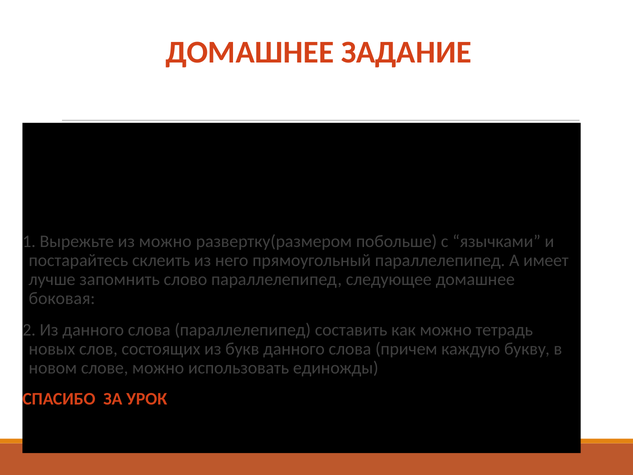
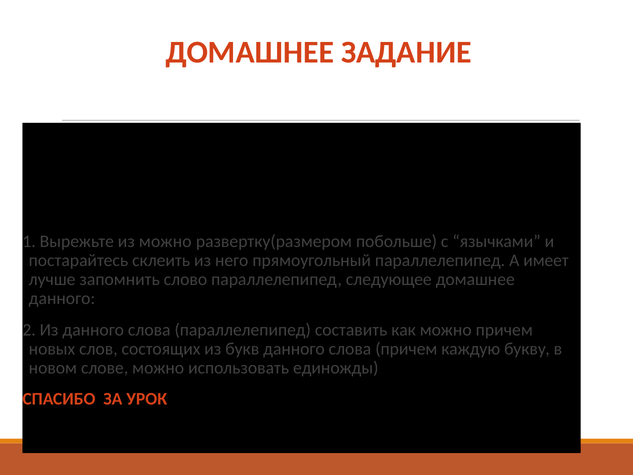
боковая at (62, 298): боковая -> данного
можно тетрадь: тетрадь -> причем
